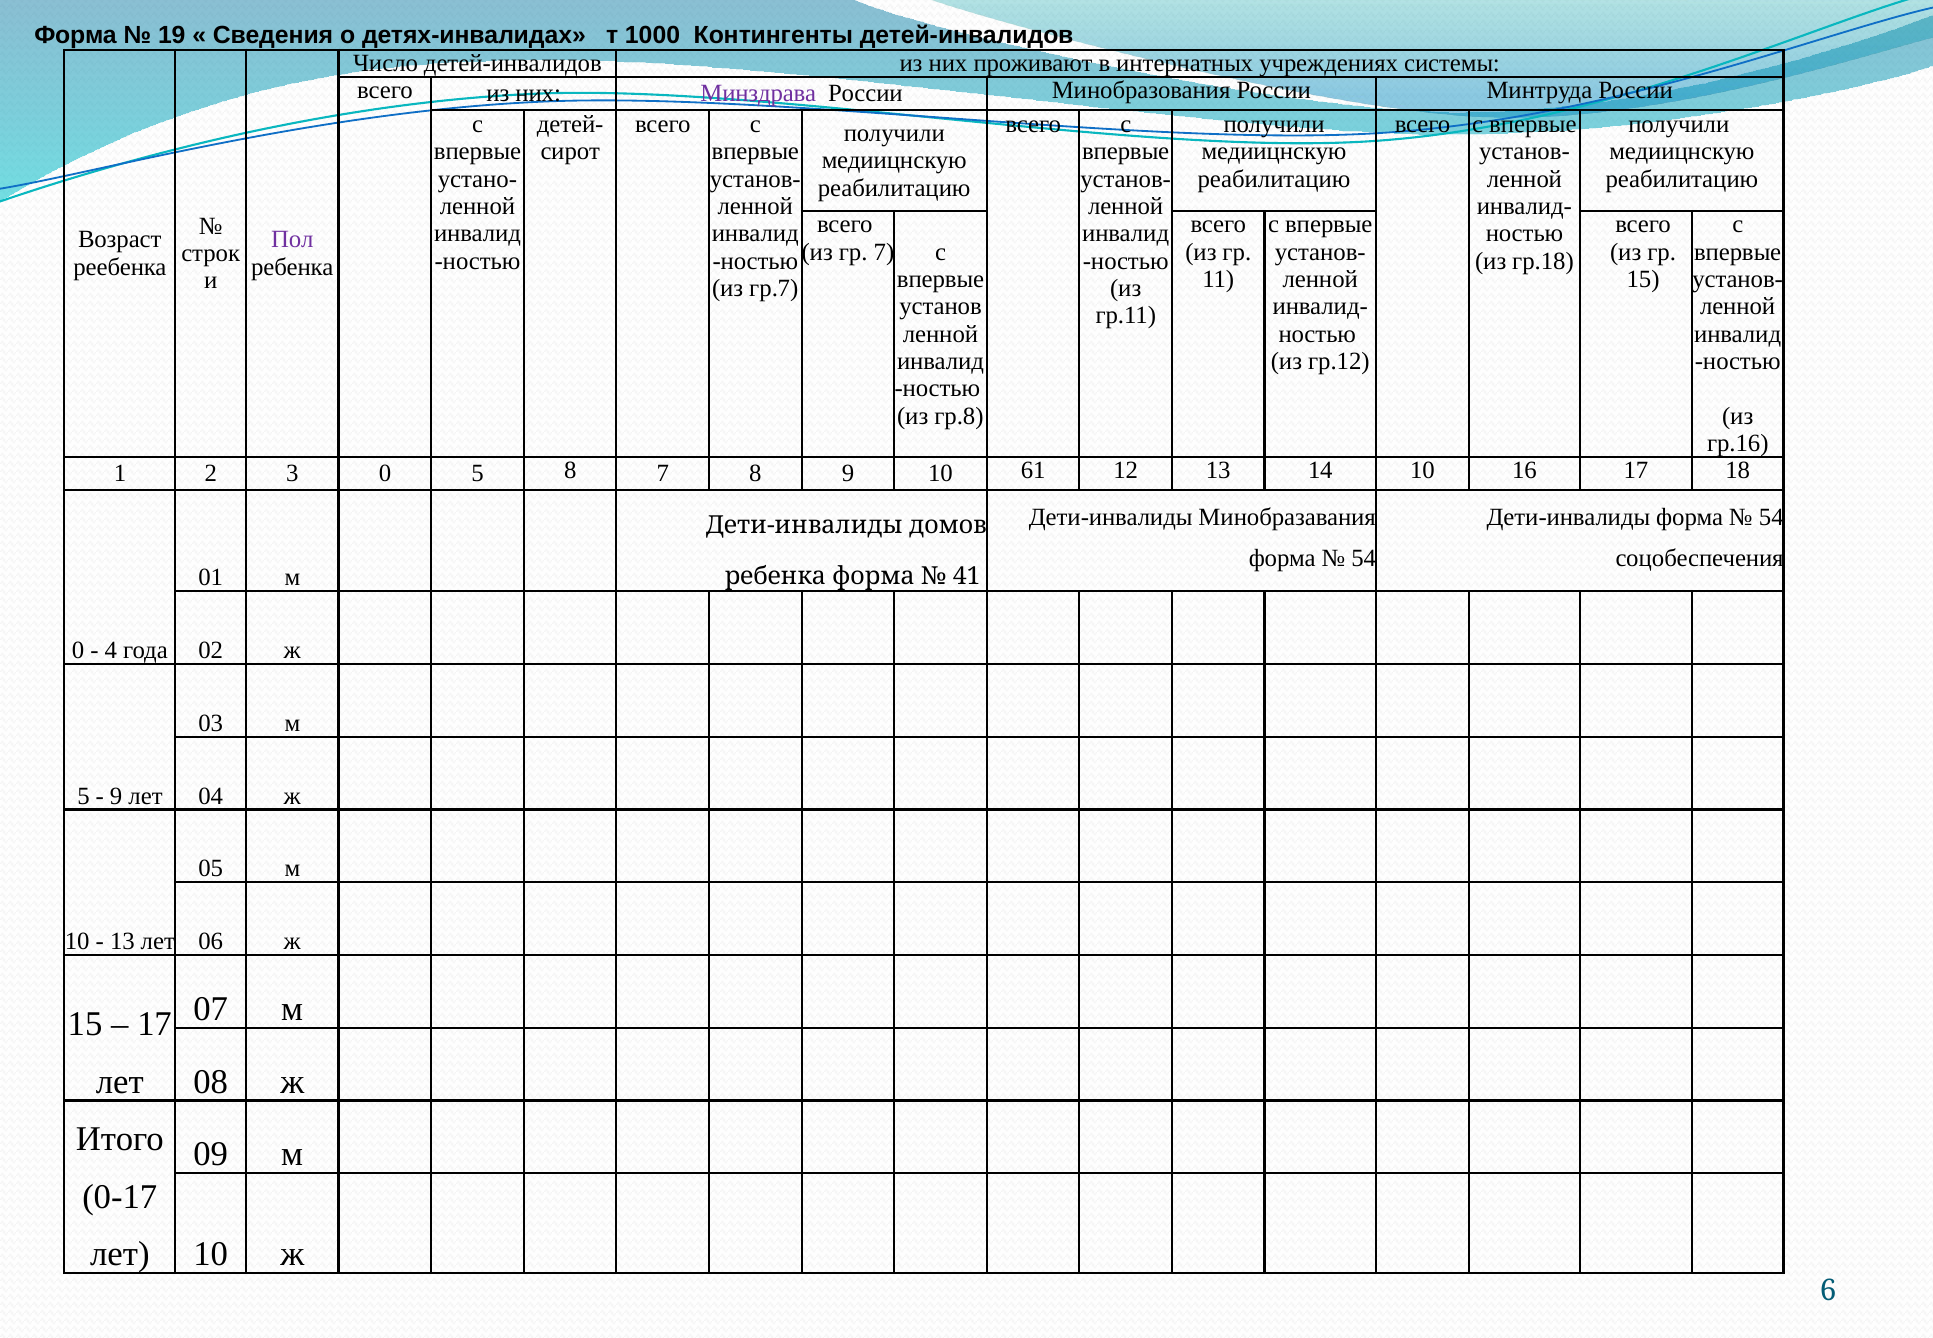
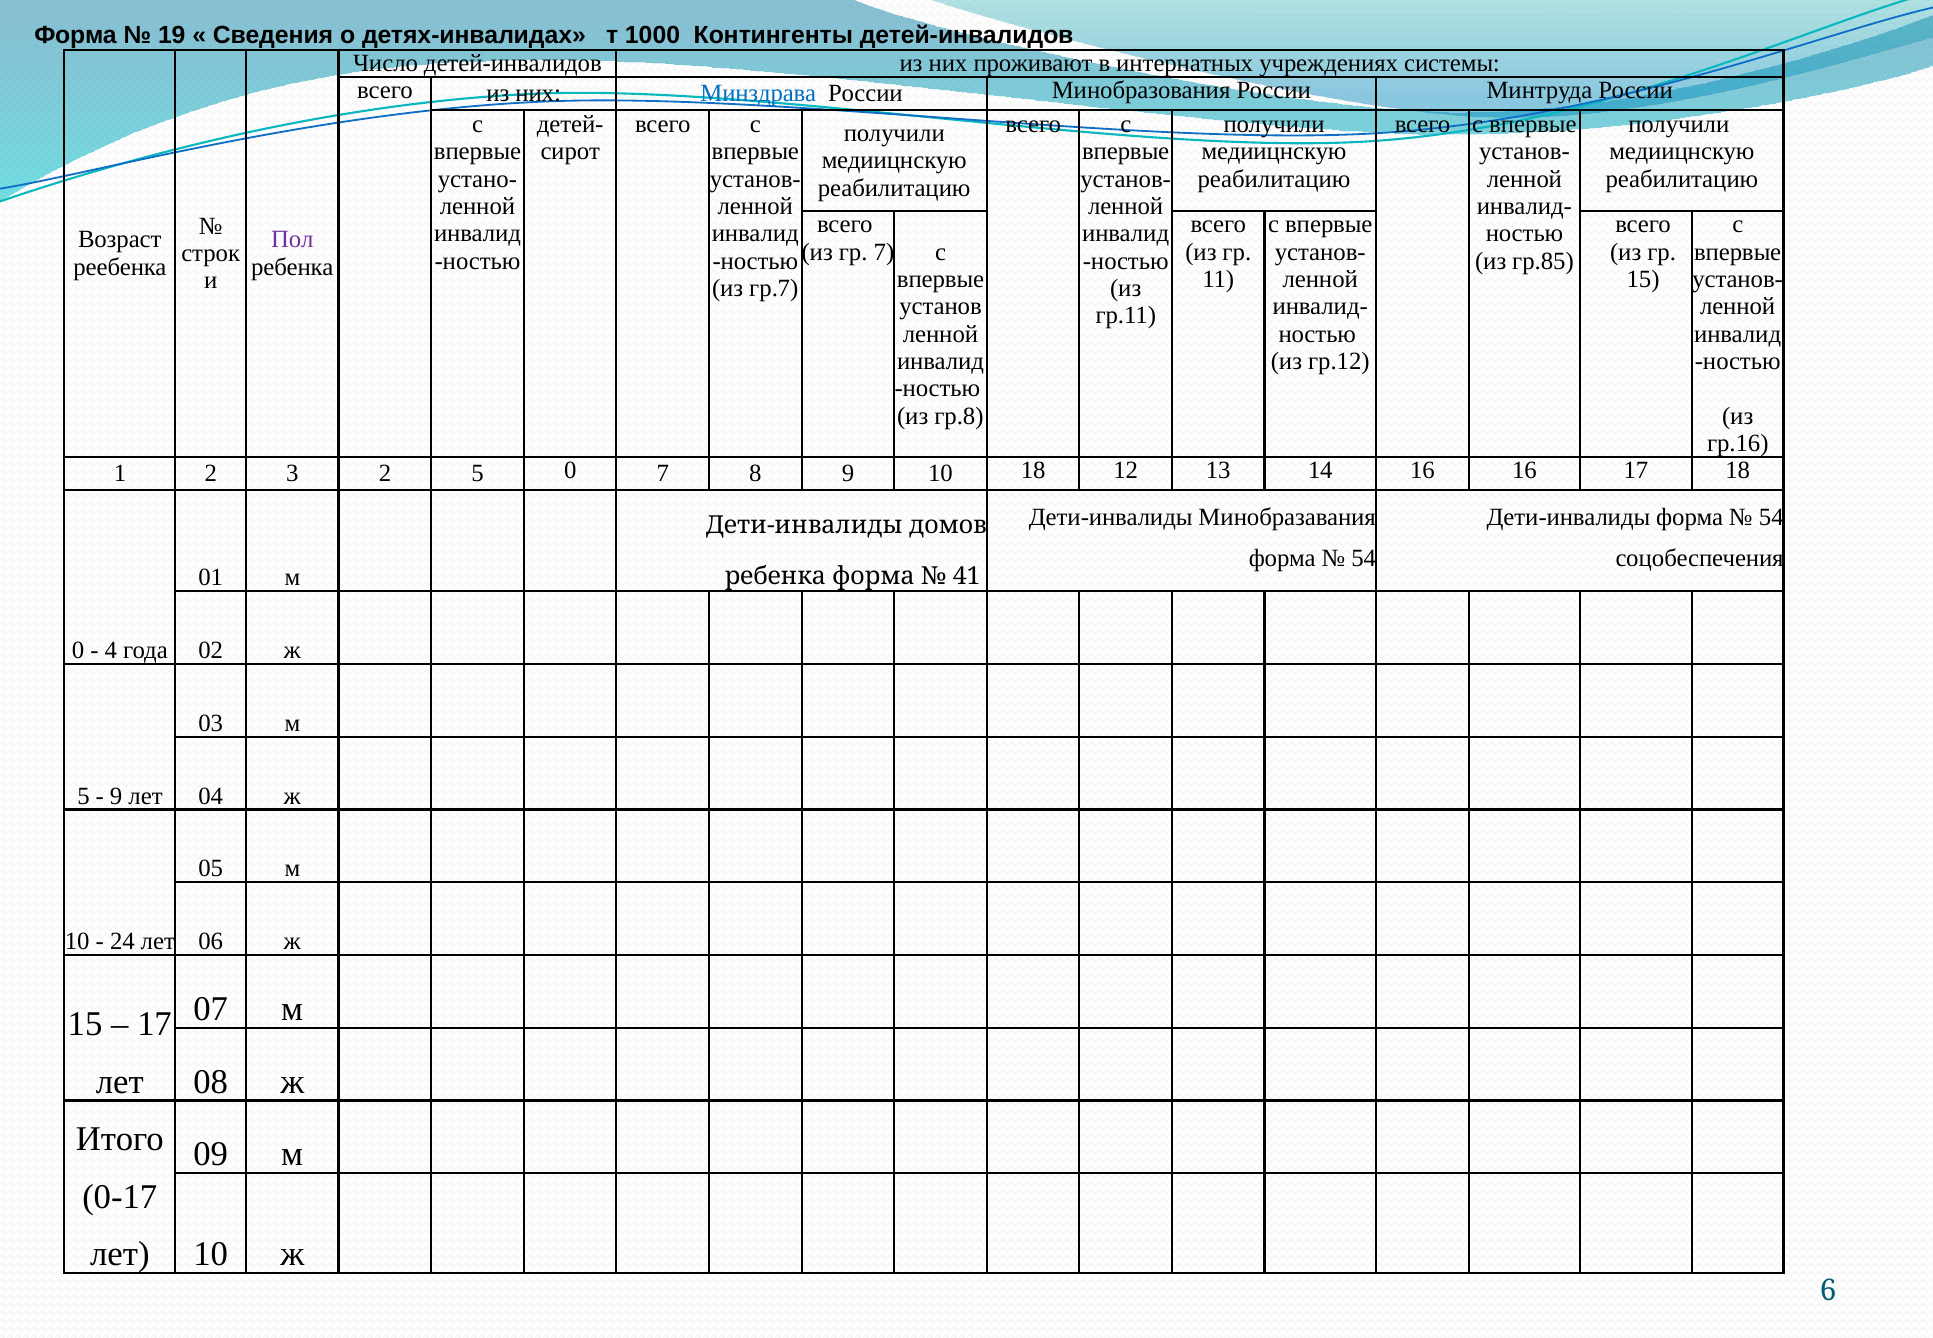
Минздрава colour: purple -> blue
гр.18: гр.18 -> гр.85
3 0: 0 -> 2
5 8: 8 -> 0
10 61: 61 -> 18
14 10: 10 -> 16
13 at (122, 942): 13 -> 24
